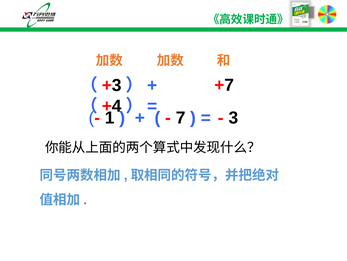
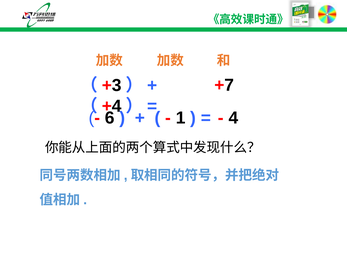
1: 1 -> 6
7: 7 -> 1
3: 3 -> 4
